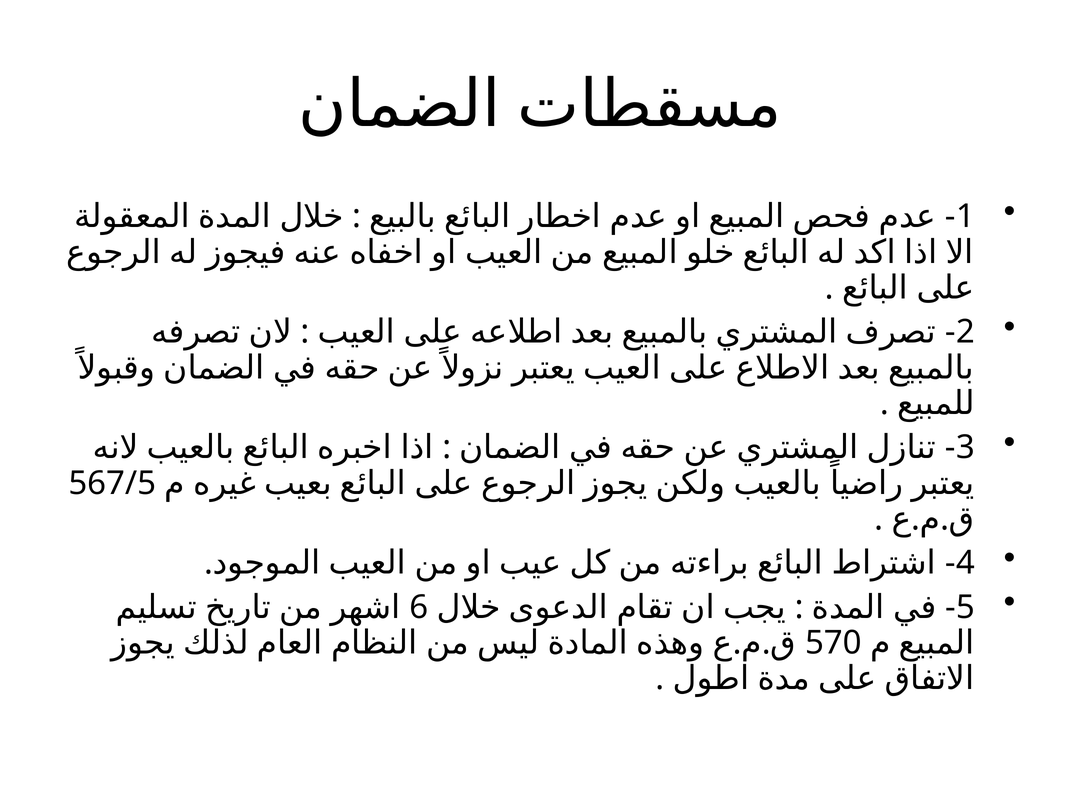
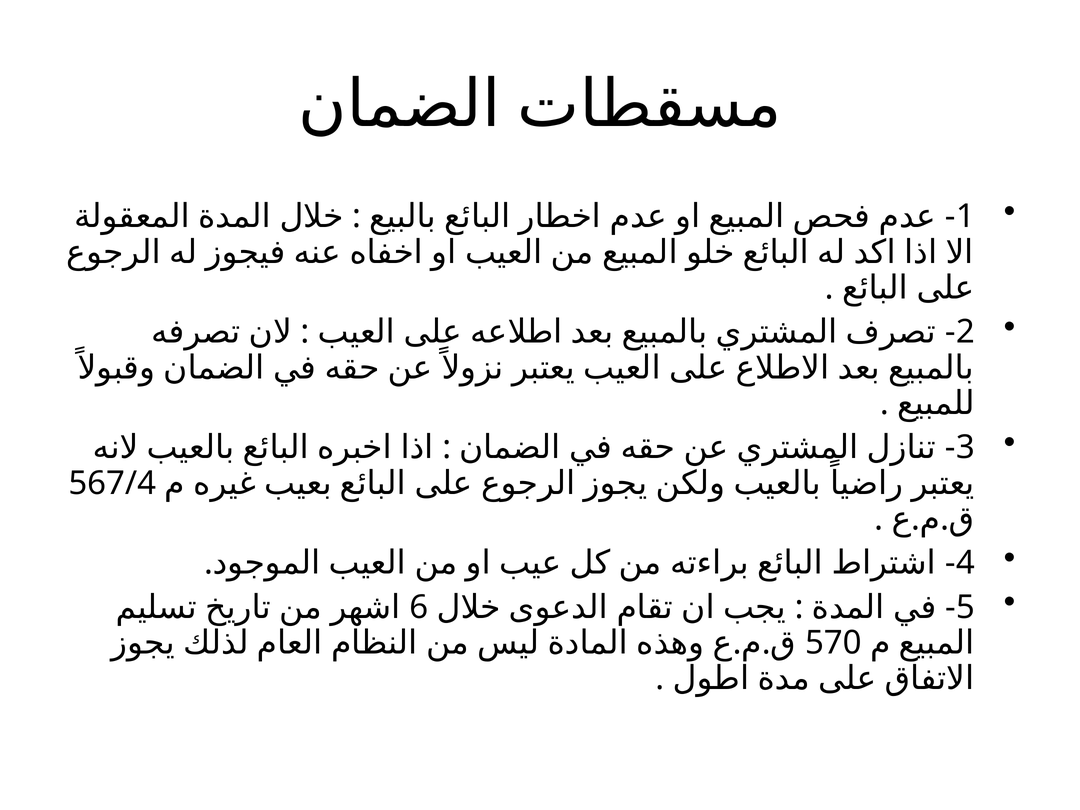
567/5: 567/5 -> 567/4
